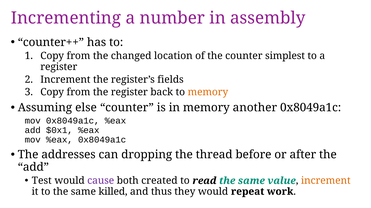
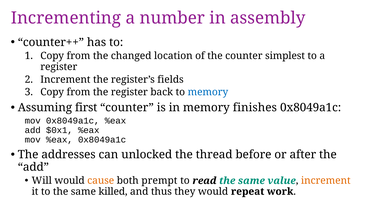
memory at (208, 92) colour: orange -> blue
else: else -> first
another: another -> finishes
dropping: dropping -> unlocked
Test: Test -> Will
cause colour: purple -> orange
created: created -> prempt
